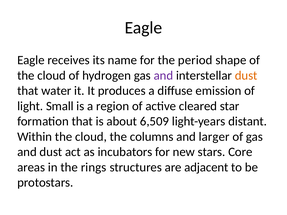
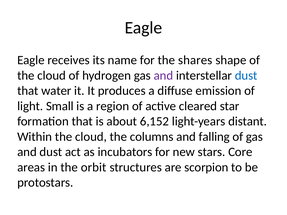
period: period -> shares
dust at (246, 76) colour: orange -> blue
6,509: 6,509 -> 6,152
larger: larger -> falling
rings: rings -> orbit
adjacent: adjacent -> scorpion
